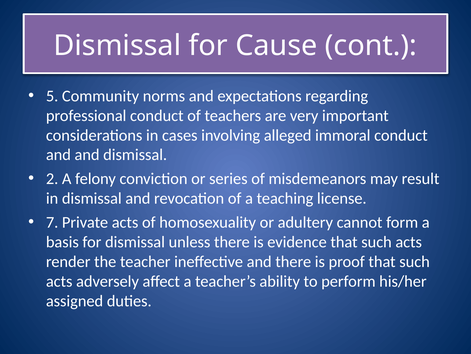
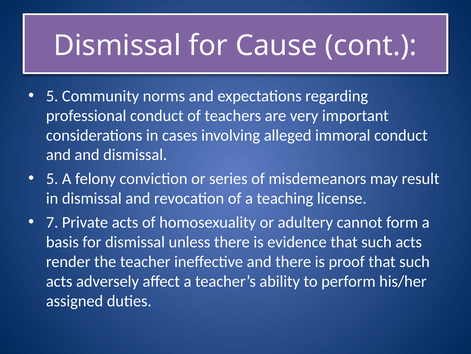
2 at (52, 178): 2 -> 5
